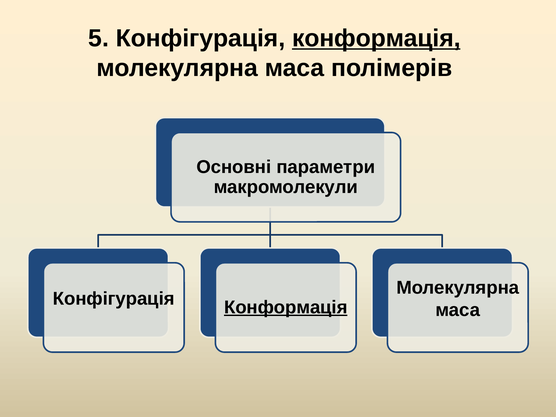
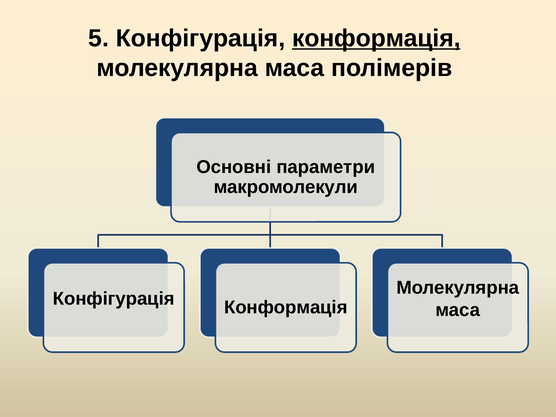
Конформація at (286, 307) underline: present -> none
